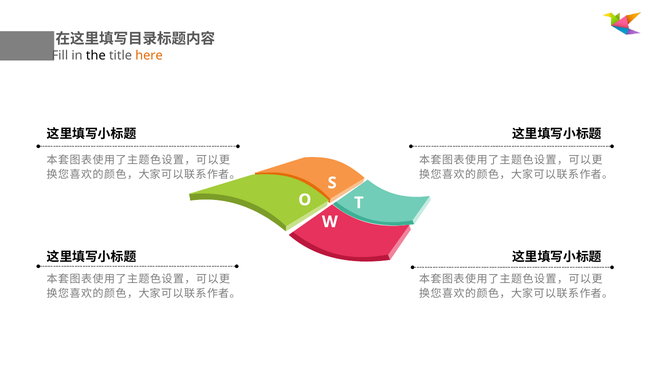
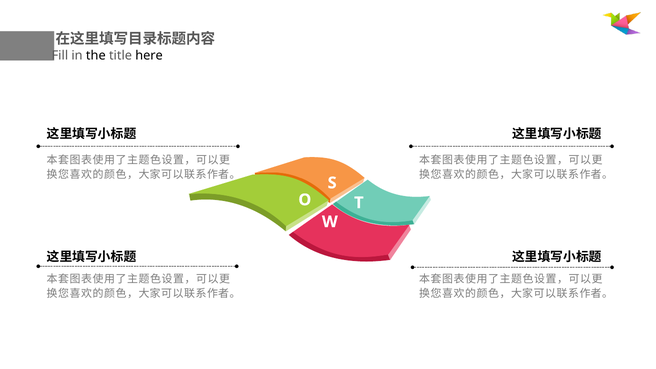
here colour: orange -> black
